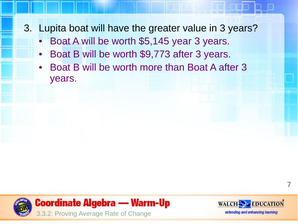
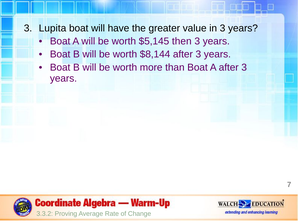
year: year -> then
$9,773: $9,773 -> $8,144
